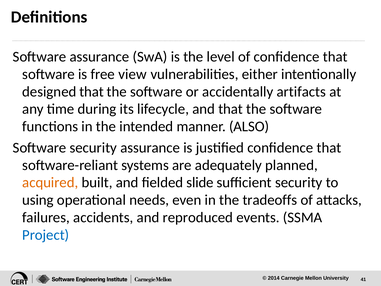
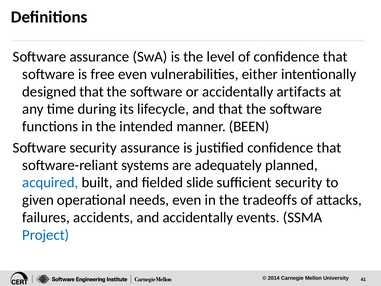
free view: view -> even
ALSO: ALSO -> BEEN
acquired colour: orange -> blue
using: using -> given
and reproduced: reproduced -> accidentally
